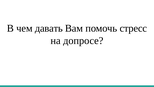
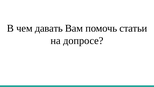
стресс: стресс -> статьи
